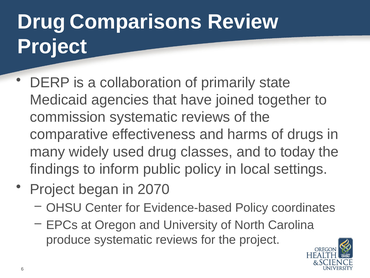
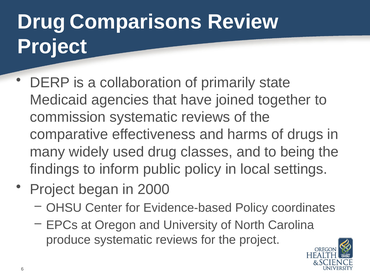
today: today -> being
2070: 2070 -> 2000
